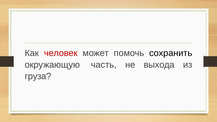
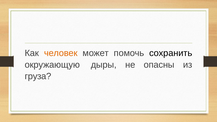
человек colour: red -> orange
часть: часть -> дыры
выхода: выхода -> опасны
